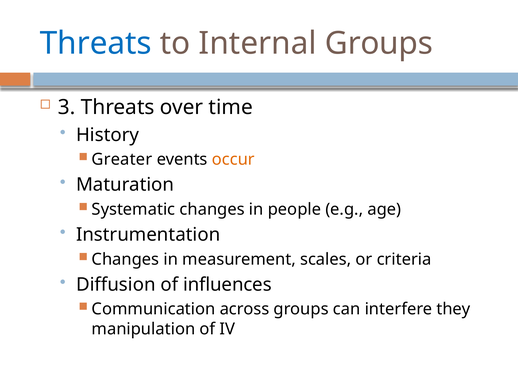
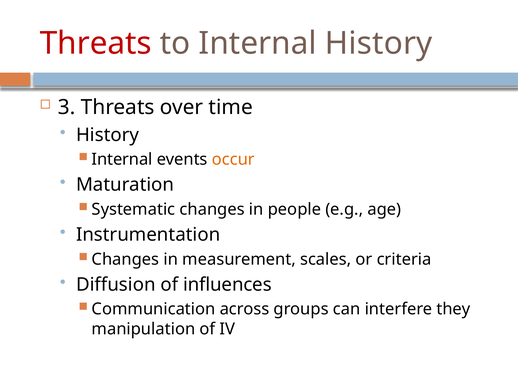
Threats at (96, 43) colour: blue -> red
Internal Groups: Groups -> History
Greater at (122, 159): Greater -> Internal
